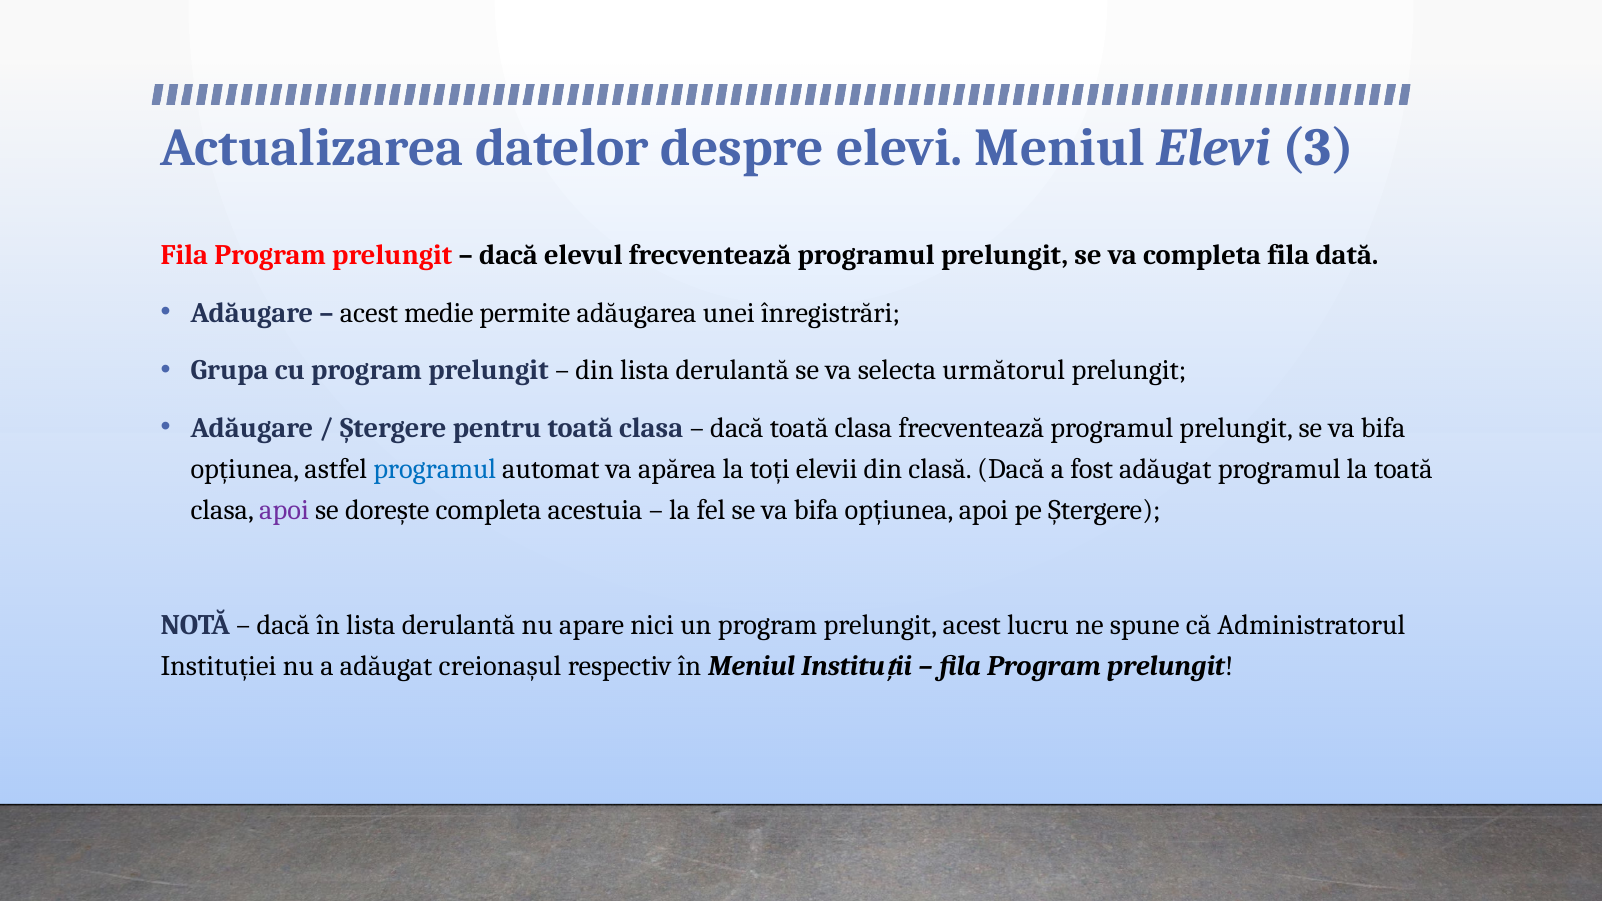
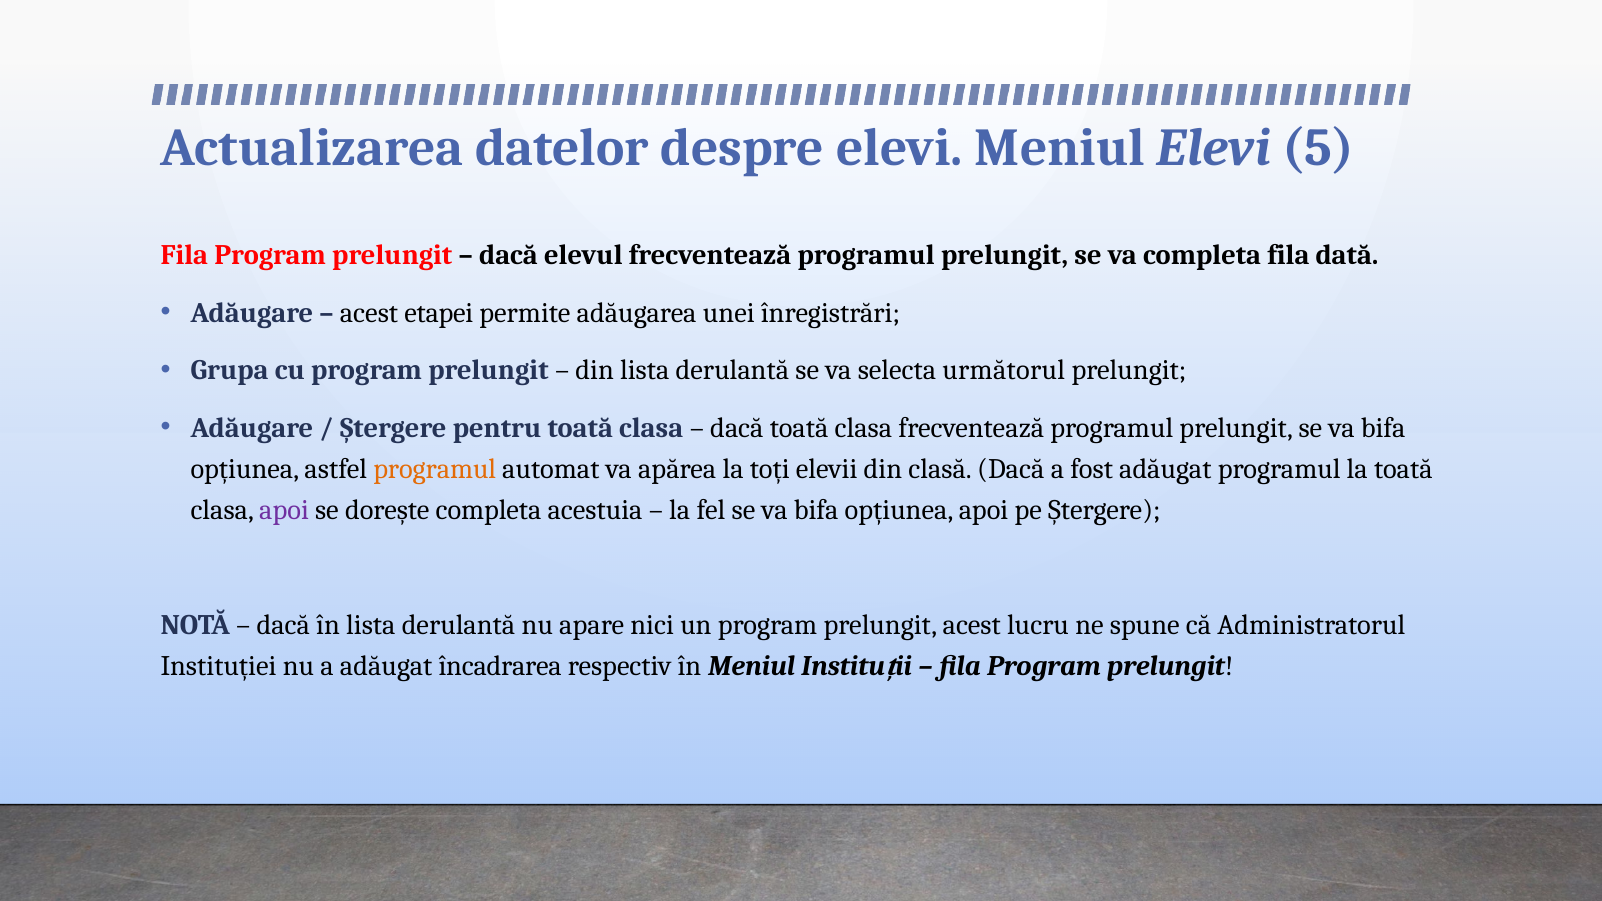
3: 3 -> 5
medie: medie -> etapei
programul at (435, 469) colour: blue -> orange
creionașul: creionașul -> încadrarea
